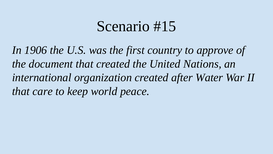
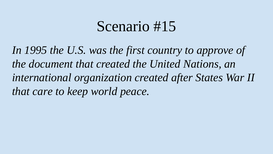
1906: 1906 -> 1995
Water: Water -> States
